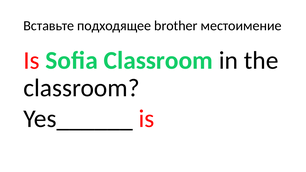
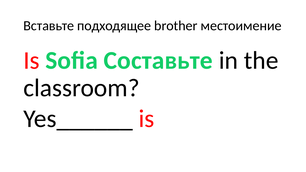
Sofia Classroom: Classroom -> Cоставьте
